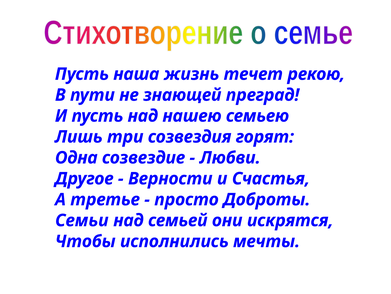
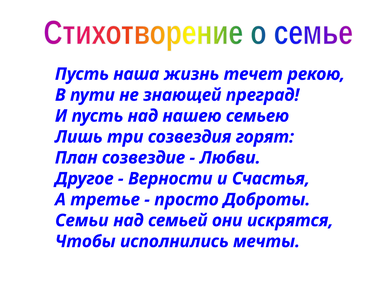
Одна: Одна -> План
